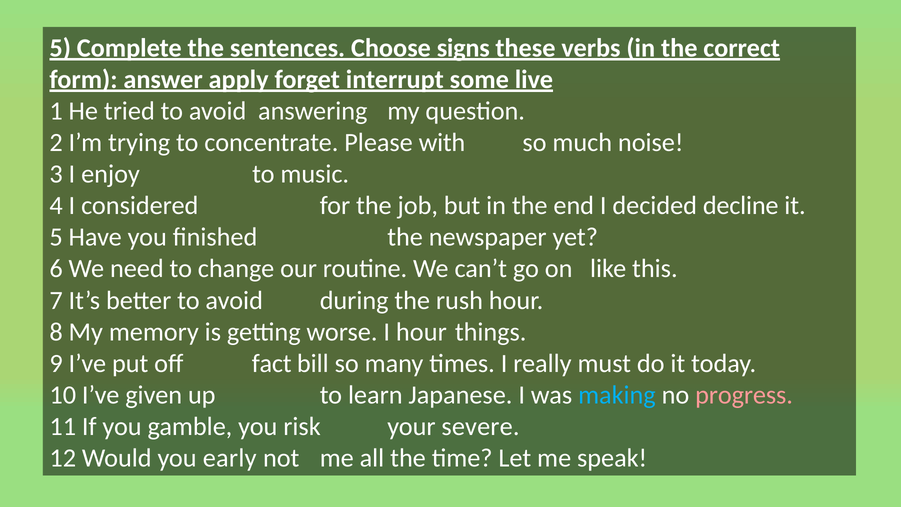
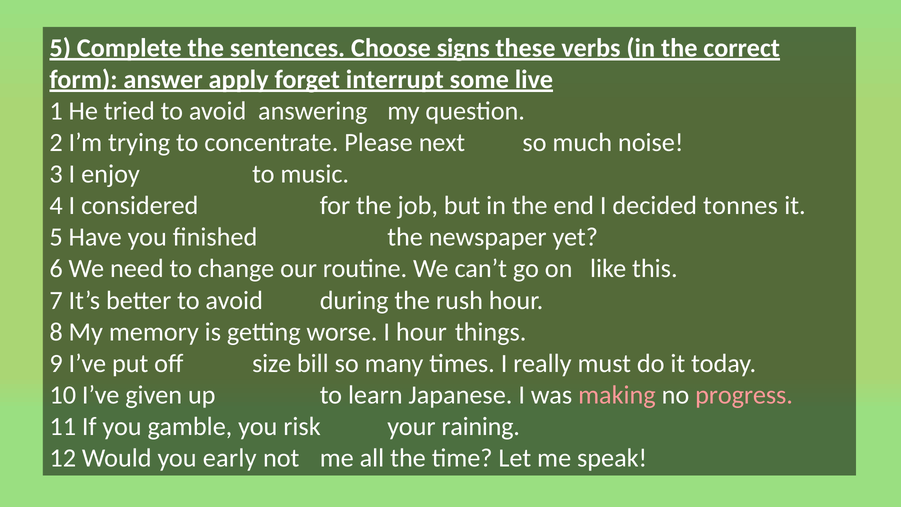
with: with -> next
decline: decline -> tonnes
fact: fact -> size
making colour: light blue -> pink
severe: severe -> raining
